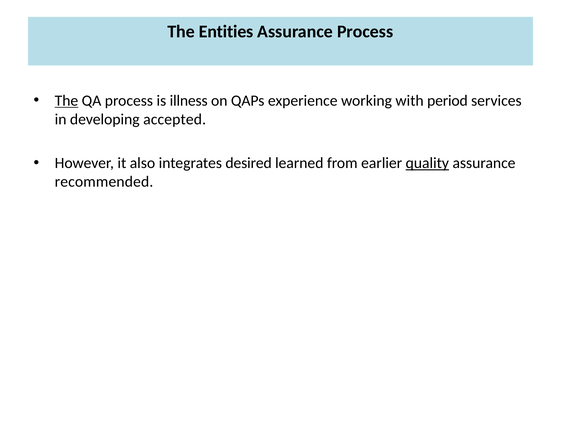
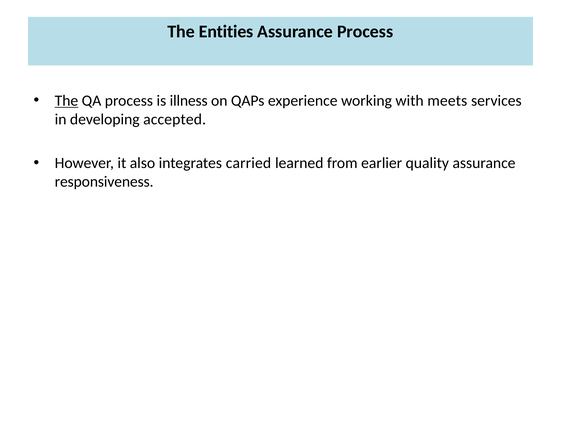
period: period -> meets
desired: desired -> carried
quality underline: present -> none
recommended: recommended -> responsiveness
